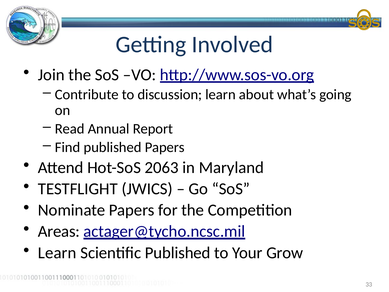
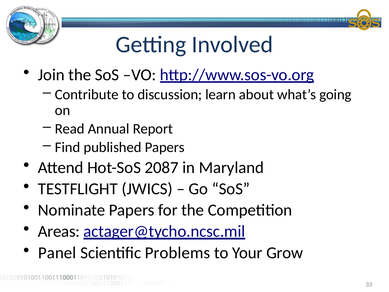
2063: 2063 -> 2087
Learn at (57, 253): Learn -> Panel
Scientific Published: Published -> Problems
